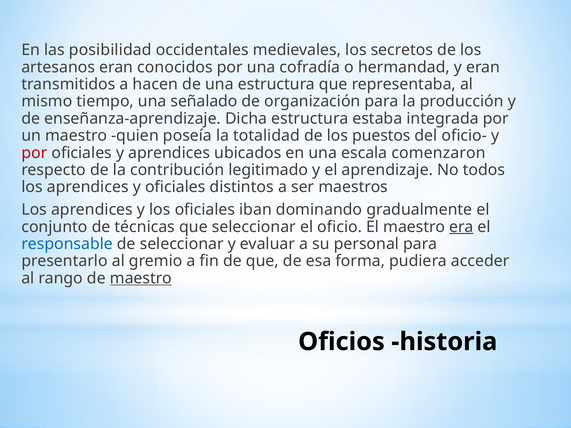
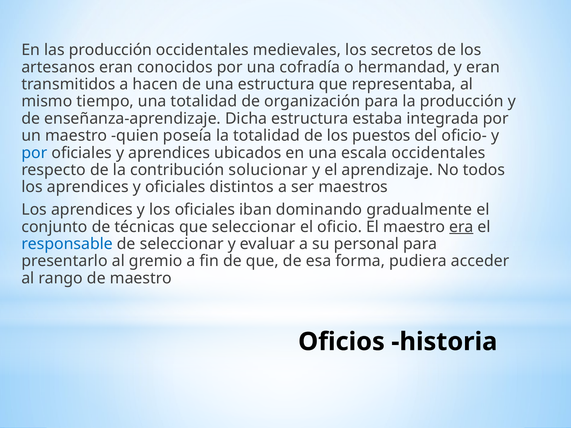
las posibilidad: posibilidad -> producción
una señalado: señalado -> totalidad
por at (34, 153) colour: red -> blue
escala comenzaron: comenzaron -> occidentales
legitimado: legitimado -> solucionar
maestro at (141, 278) underline: present -> none
